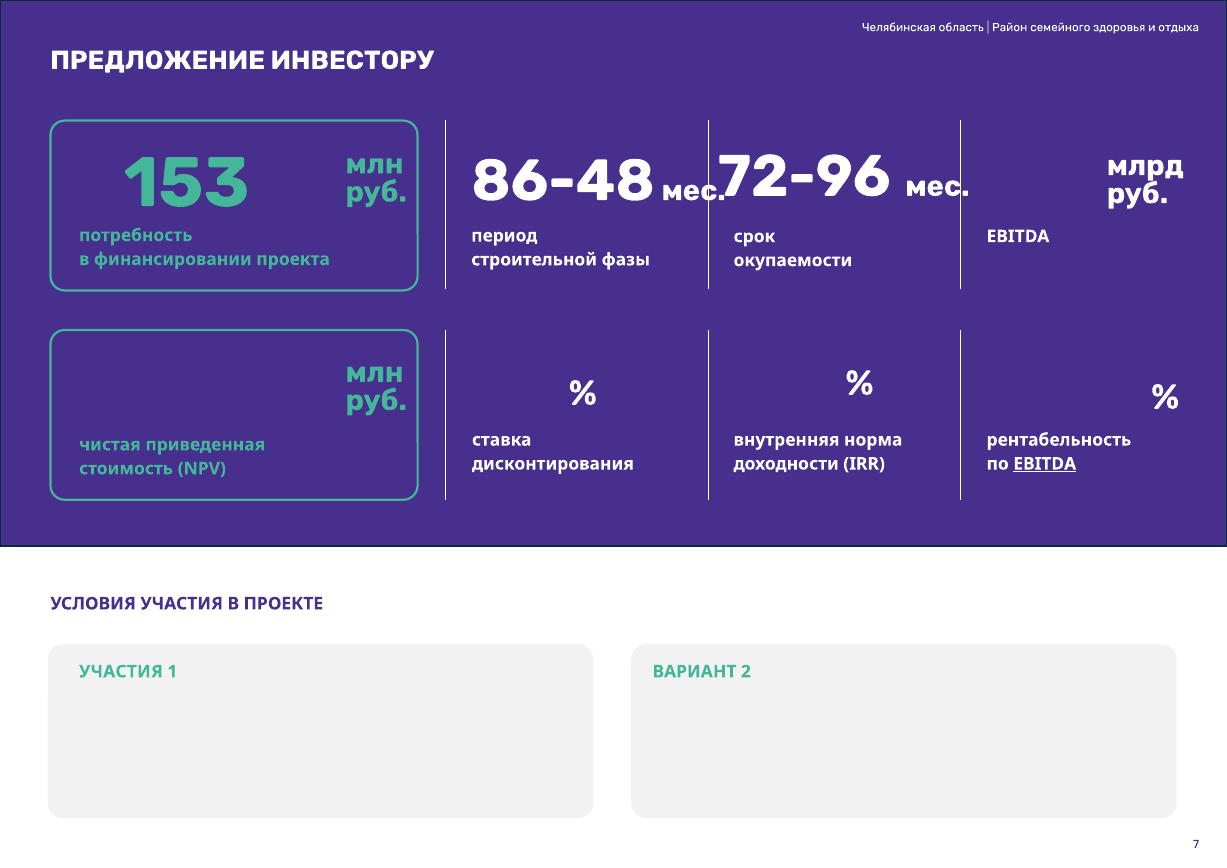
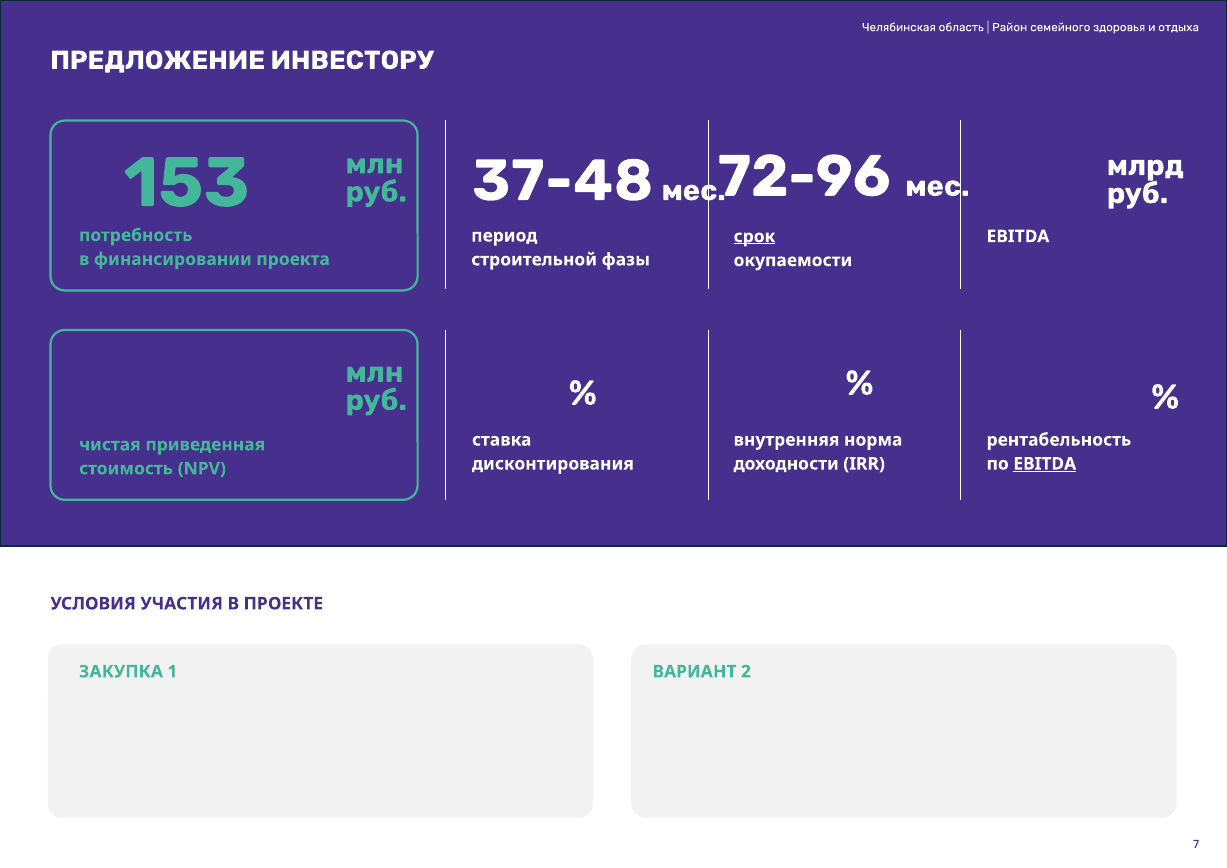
86-48: 86-48 -> 37-48
срок underline: none -> present
УЧАСТИЯ at (121, 671): УЧАСТИЯ -> ЗАКУПКА
